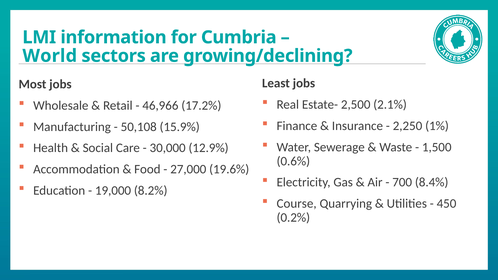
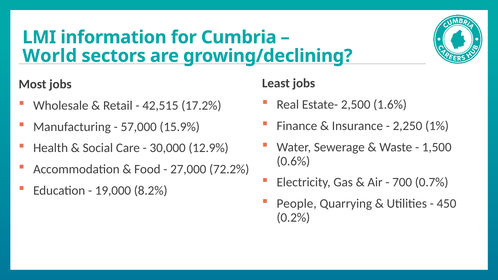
2.1%: 2.1% -> 1.6%
46,966: 46,966 -> 42,515
50,108: 50,108 -> 57,000
19.6%: 19.6% -> 72.2%
8.4%: 8.4% -> 0.7%
Course: Course -> People
